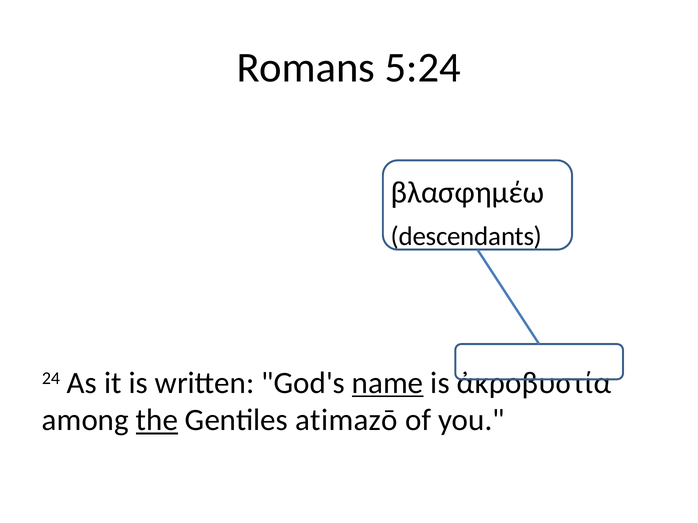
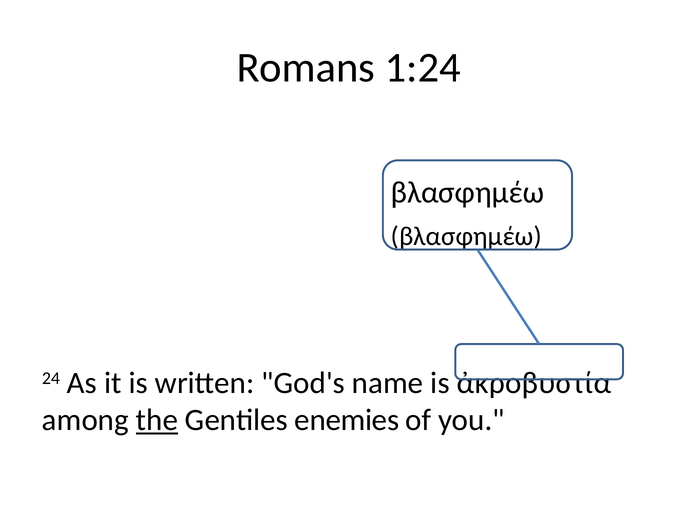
5:24: 5:24 -> 1:24
descendants at (467, 237): descendants -> βλασφημέω
name underline: present -> none
atimazō: atimazō -> enemies
